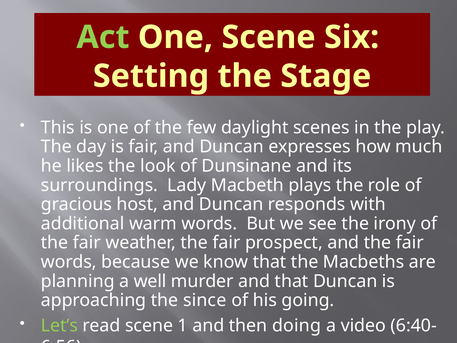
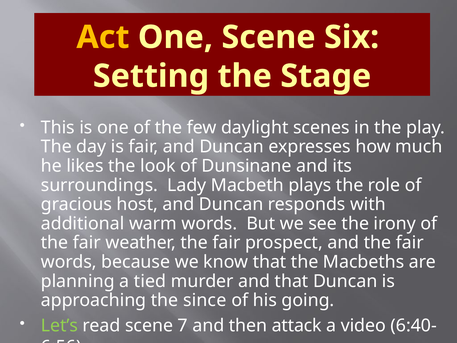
Act colour: light green -> yellow
well: well -> tied
1: 1 -> 7
doing: doing -> attack
